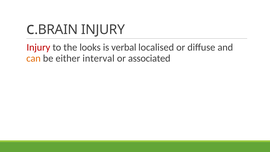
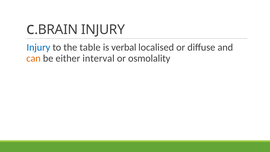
Injury at (38, 47) colour: red -> blue
looks: looks -> table
associated: associated -> osmolality
